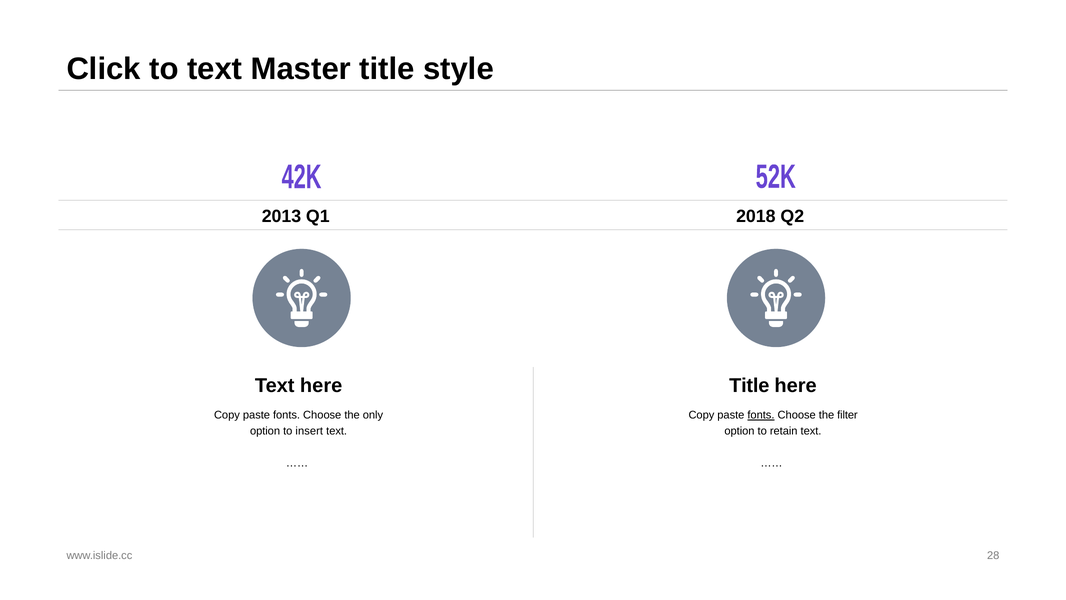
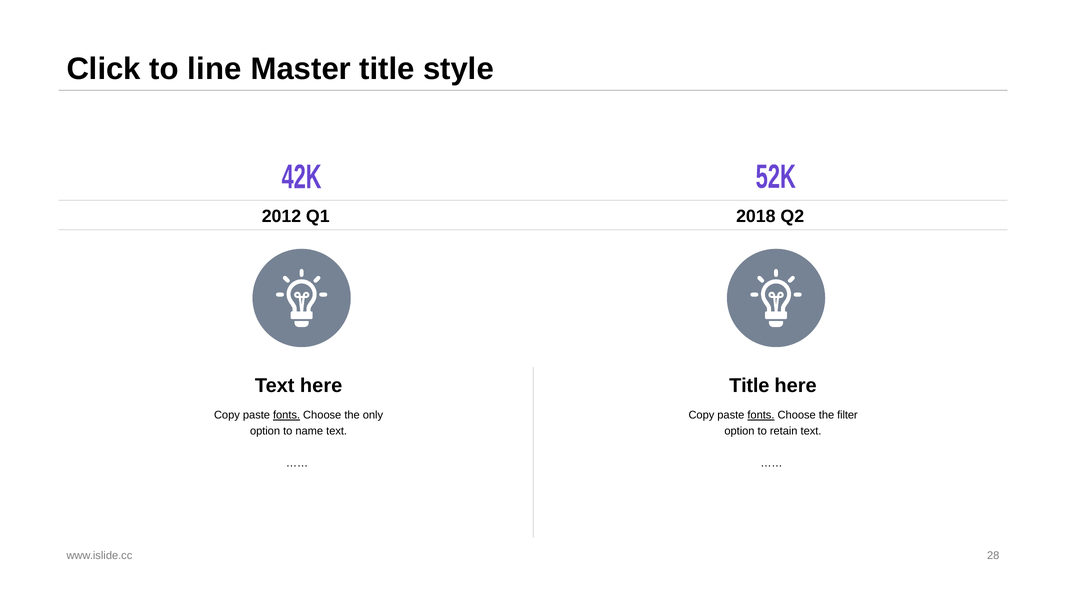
to text: text -> line
2013: 2013 -> 2012
fonts at (287, 415) underline: none -> present
insert: insert -> name
